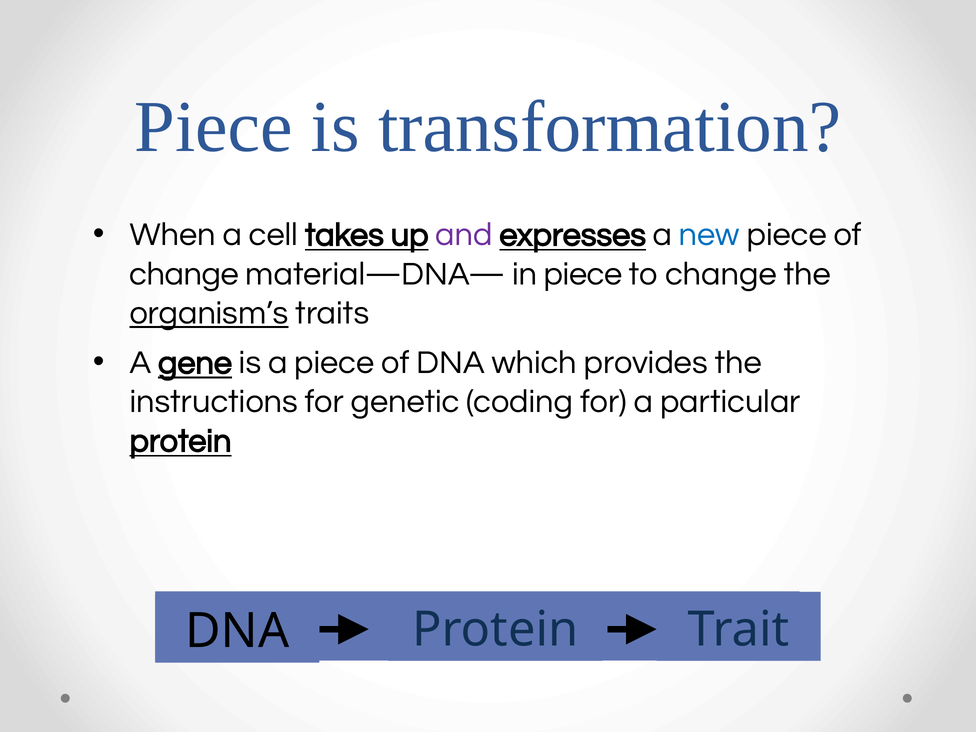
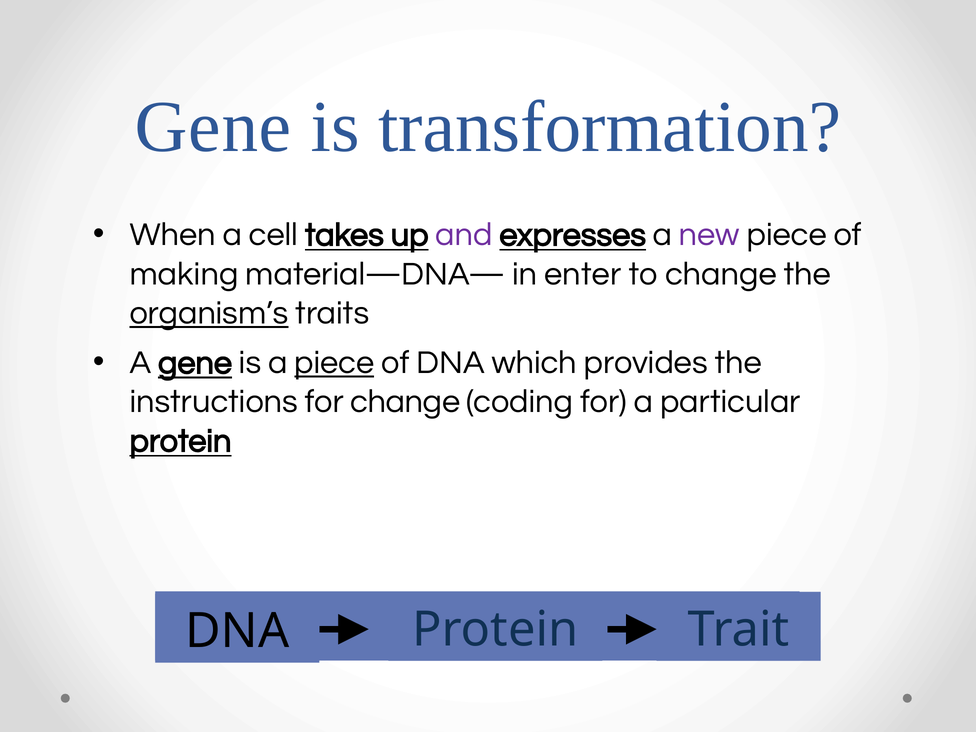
Piece at (213, 127): Piece -> Gene
new colour: blue -> purple
change at (184, 274): change -> making
in piece: piece -> enter
piece at (334, 363) underline: none -> present
for genetic: genetic -> change
